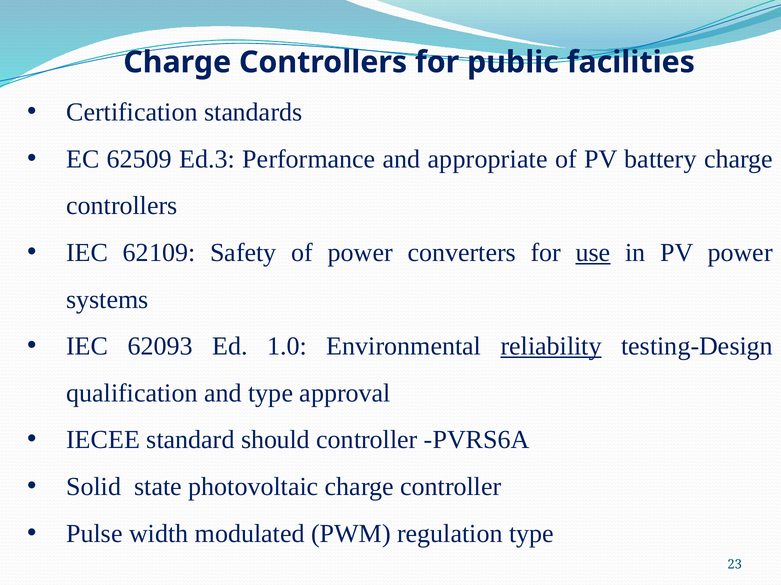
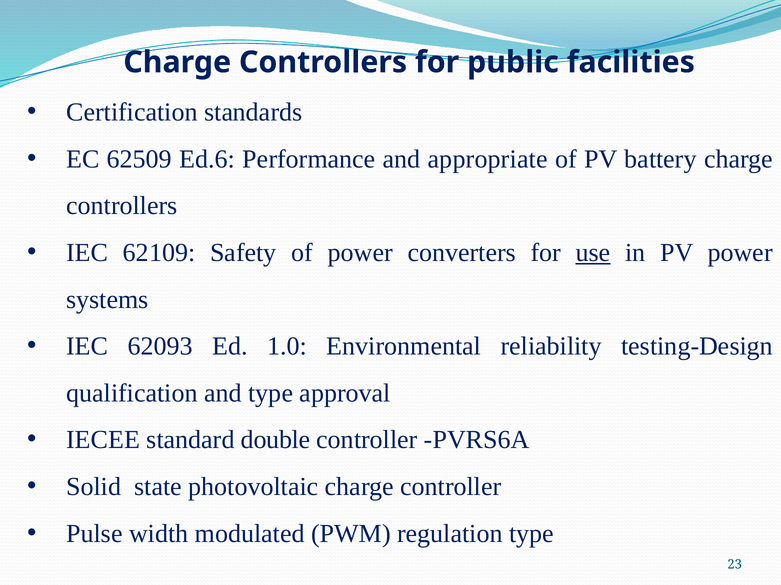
Ed.3: Ed.3 -> Ed.6
reliability underline: present -> none
should: should -> double
